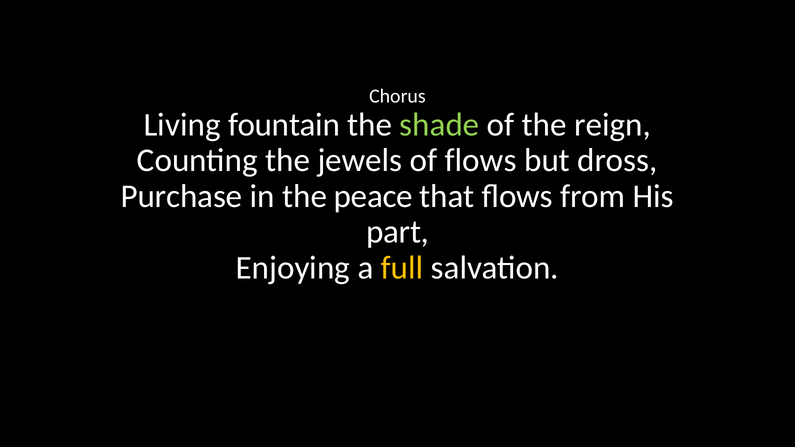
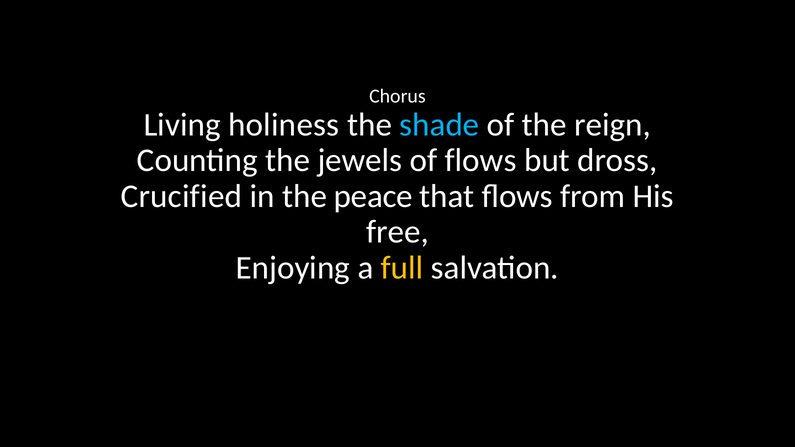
fountain: fountain -> holiness
shade colour: light green -> light blue
Purchase: Purchase -> Crucified
part: part -> free
